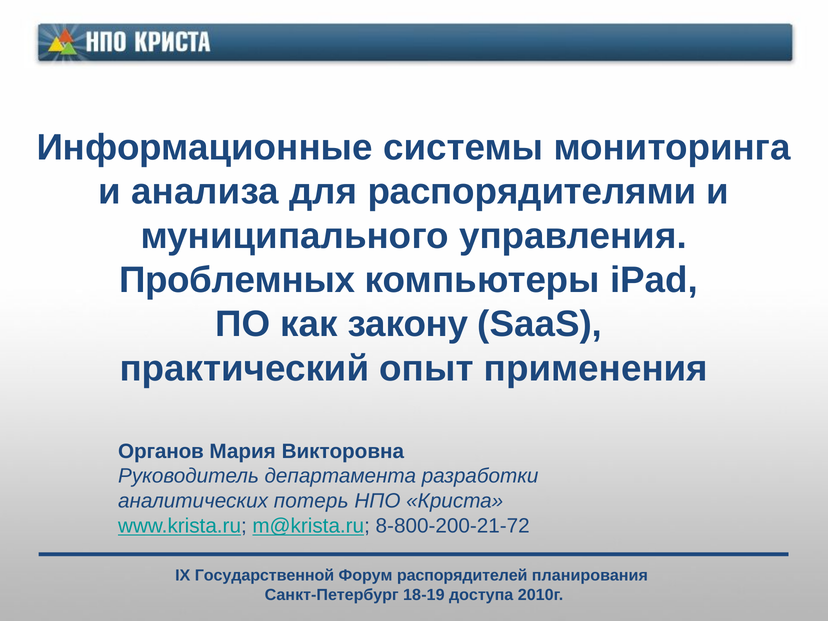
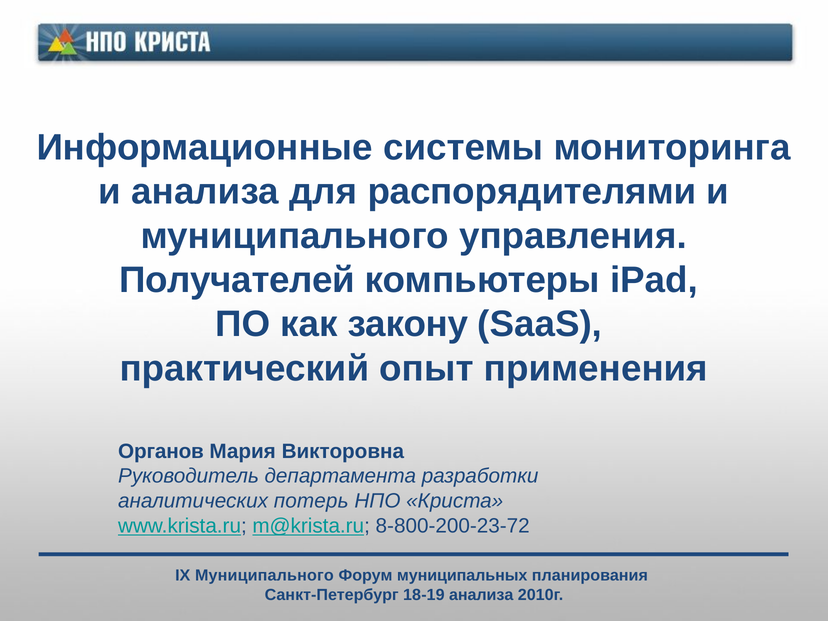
Проблемных: Проблемных -> Получателей
8-800-200-21-72: 8-800-200-21-72 -> 8-800-200-23-72
IX Государственной: Государственной -> Муниципального
распорядителей: распорядителей -> муниципальных
18-19 доступа: доступа -> анализа
